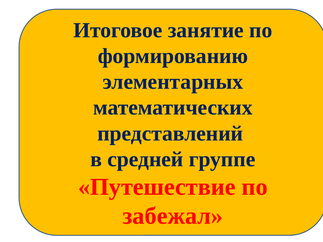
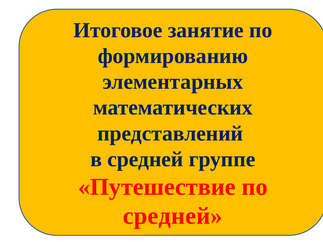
забежал at (173, 216): забежал -> средней
